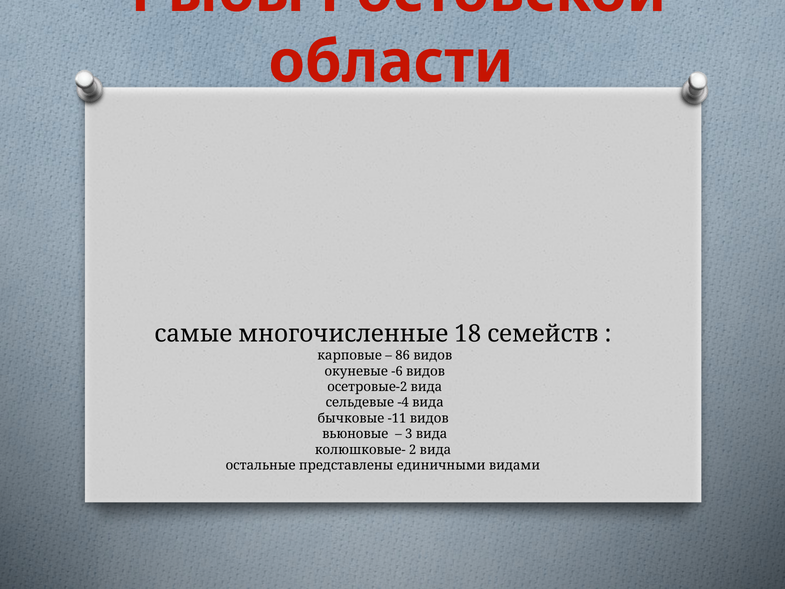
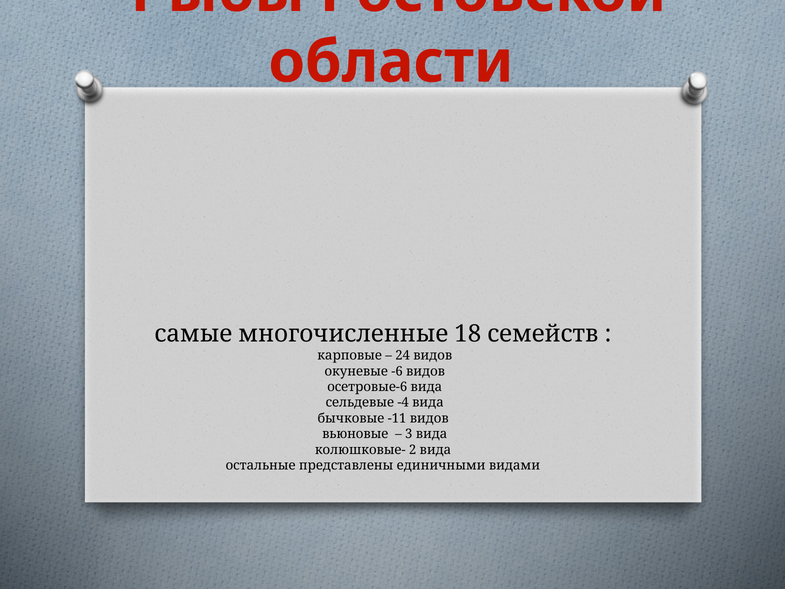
86: 86 -> 24
осетровые-2: осетровые-2 -> осетровые-6
